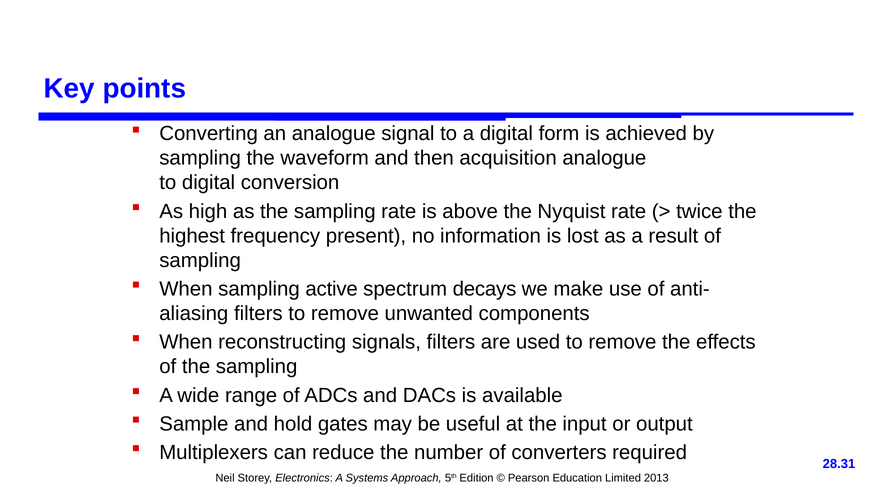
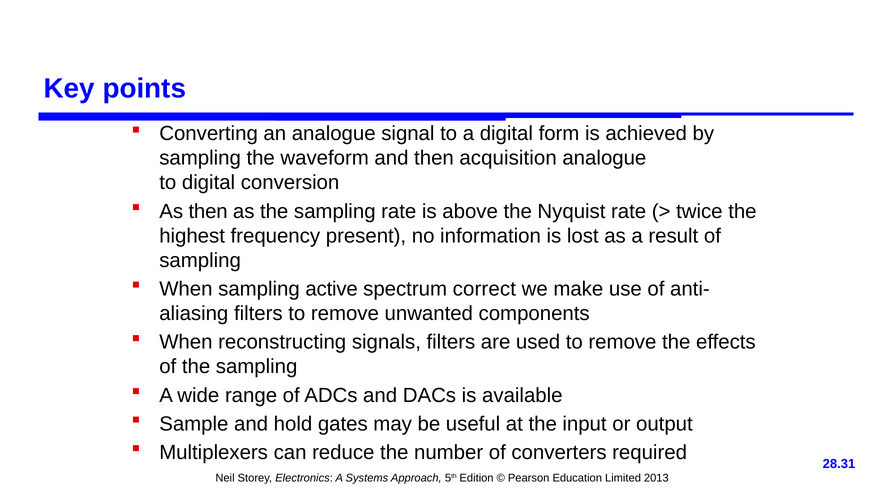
As high: high -> then
decays: decays -> correct
